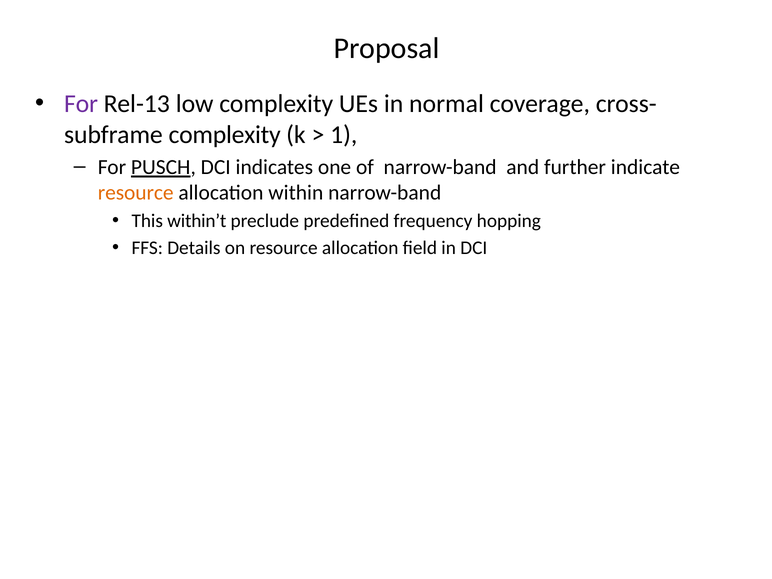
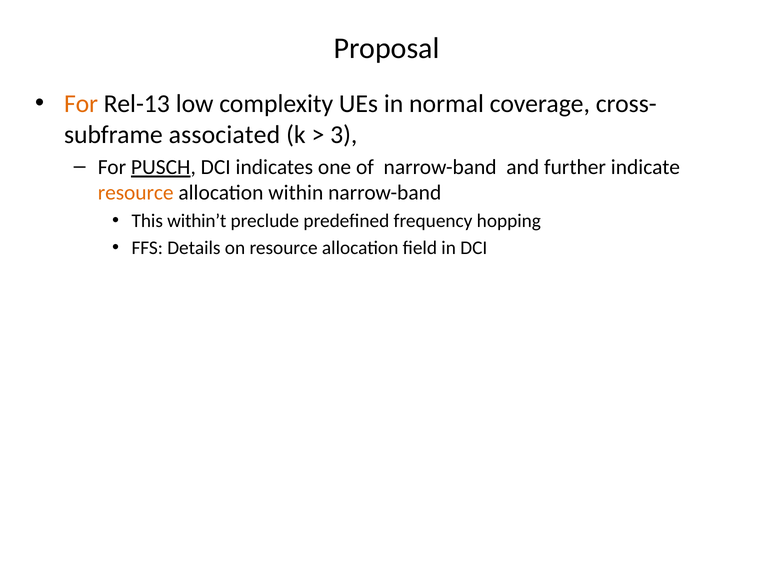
For at (81, 104) colour: purple -> orange
complexity at (225, 135): complexity -> associated
1: 1 -> 3
